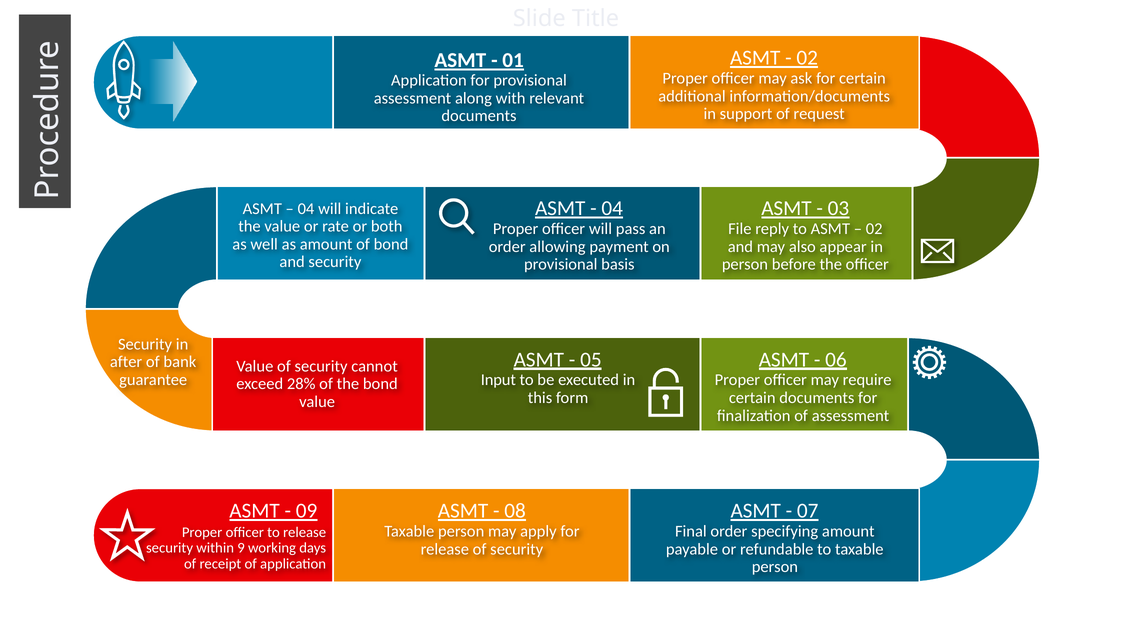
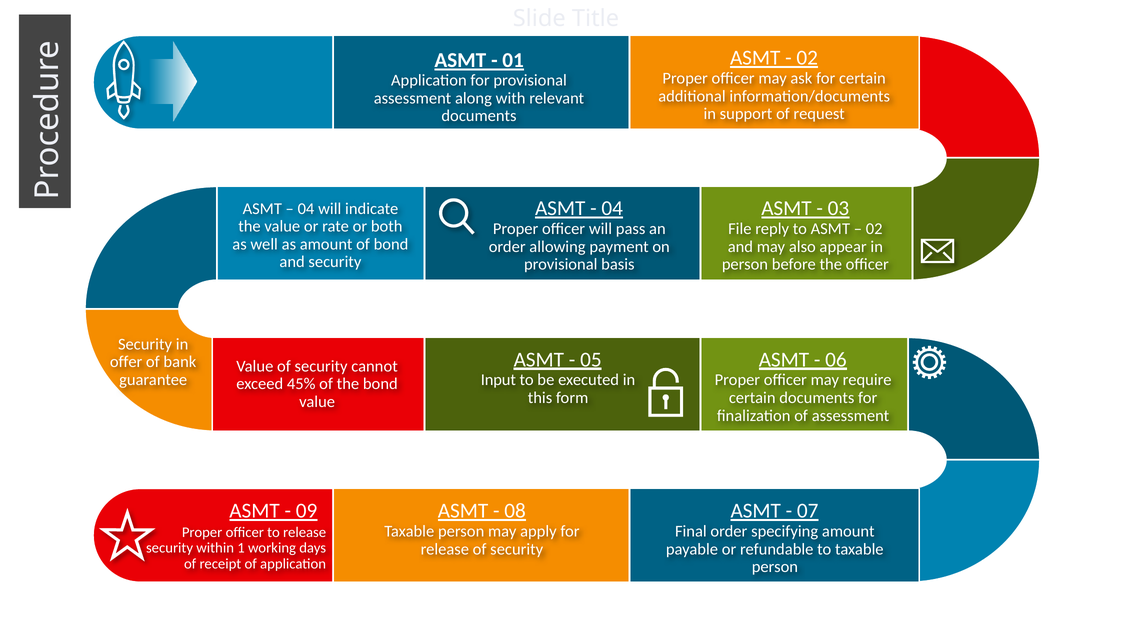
after: after -> offer
28%: 28% -> 45%
9: 9 -> 1
